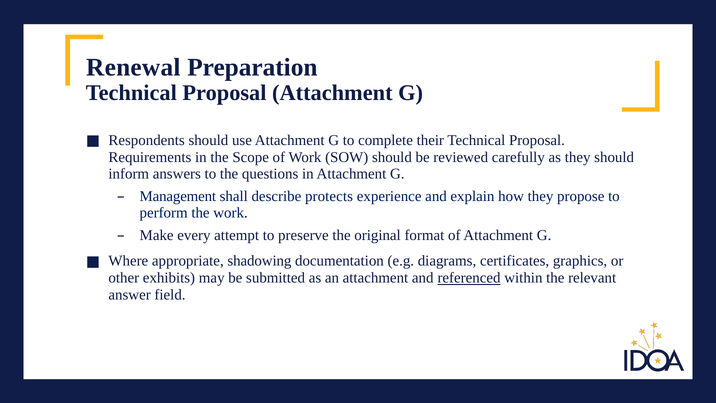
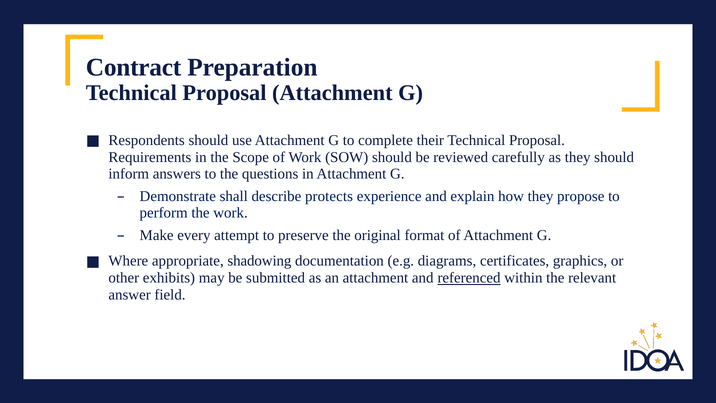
Renewal: Renewal -> Contract
Management: Management -> Demonstrate
